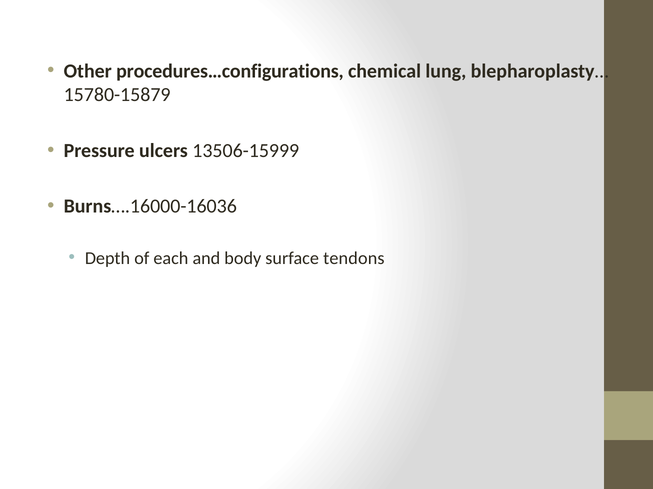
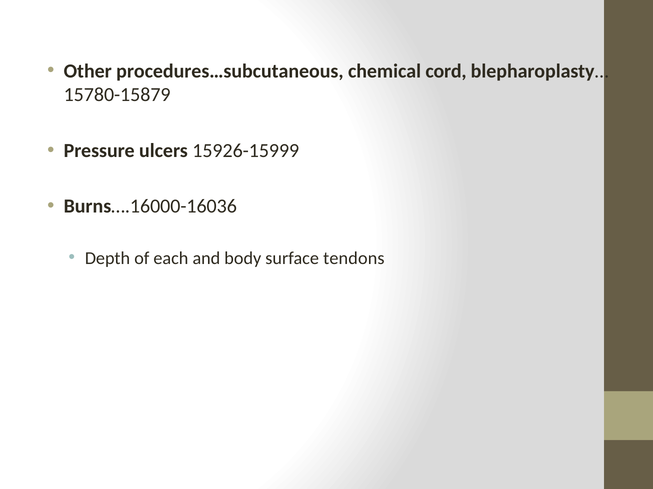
procedures…configurations: procedures…configurations -> procedures…subcutaneous
lung: lung -> cord
13506-15999: 13506-15999 -> 15926-15999
